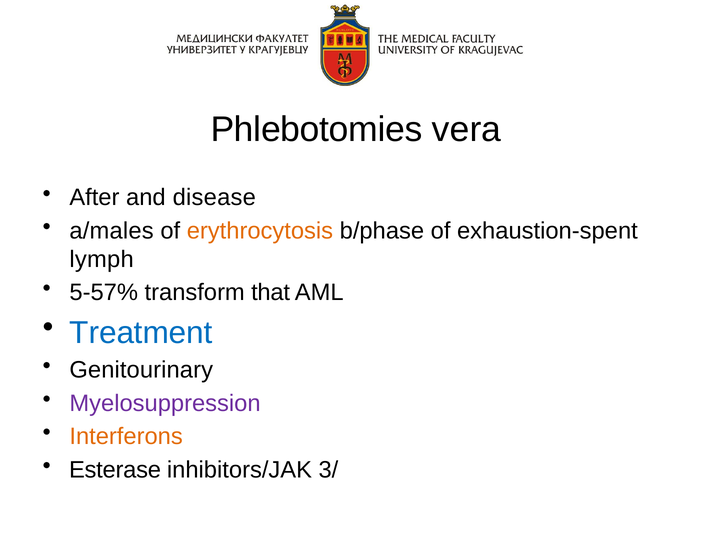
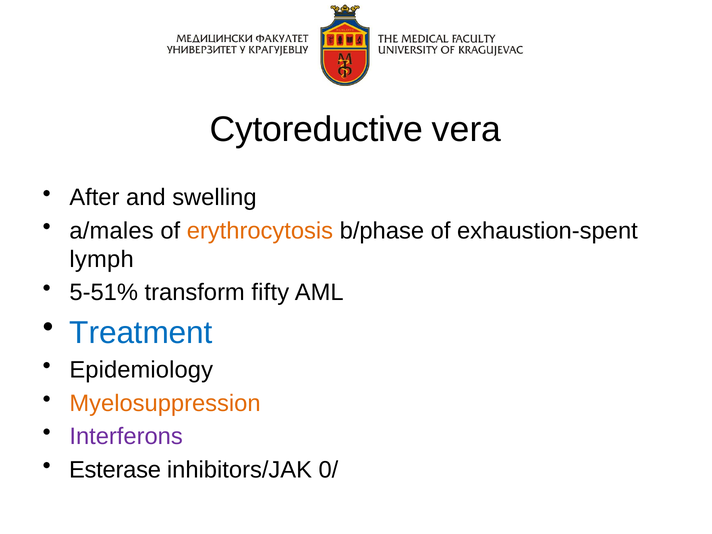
Phlebotomies: Phlebotomies -> Cytoreductive
disease: disease -> swelling
5-57%: 5-57% -> 5-51%
that: that -> fifty
Genitourinary: Genitourinary -> Epidemiology
Myelosuppression colour: purple -> orange
Interferons colour: orange -> purple
3/: 3/ -> 0/
